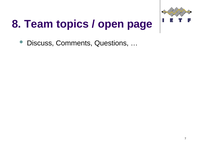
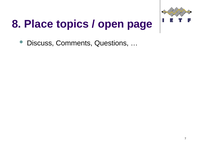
Team: Team -> Place
